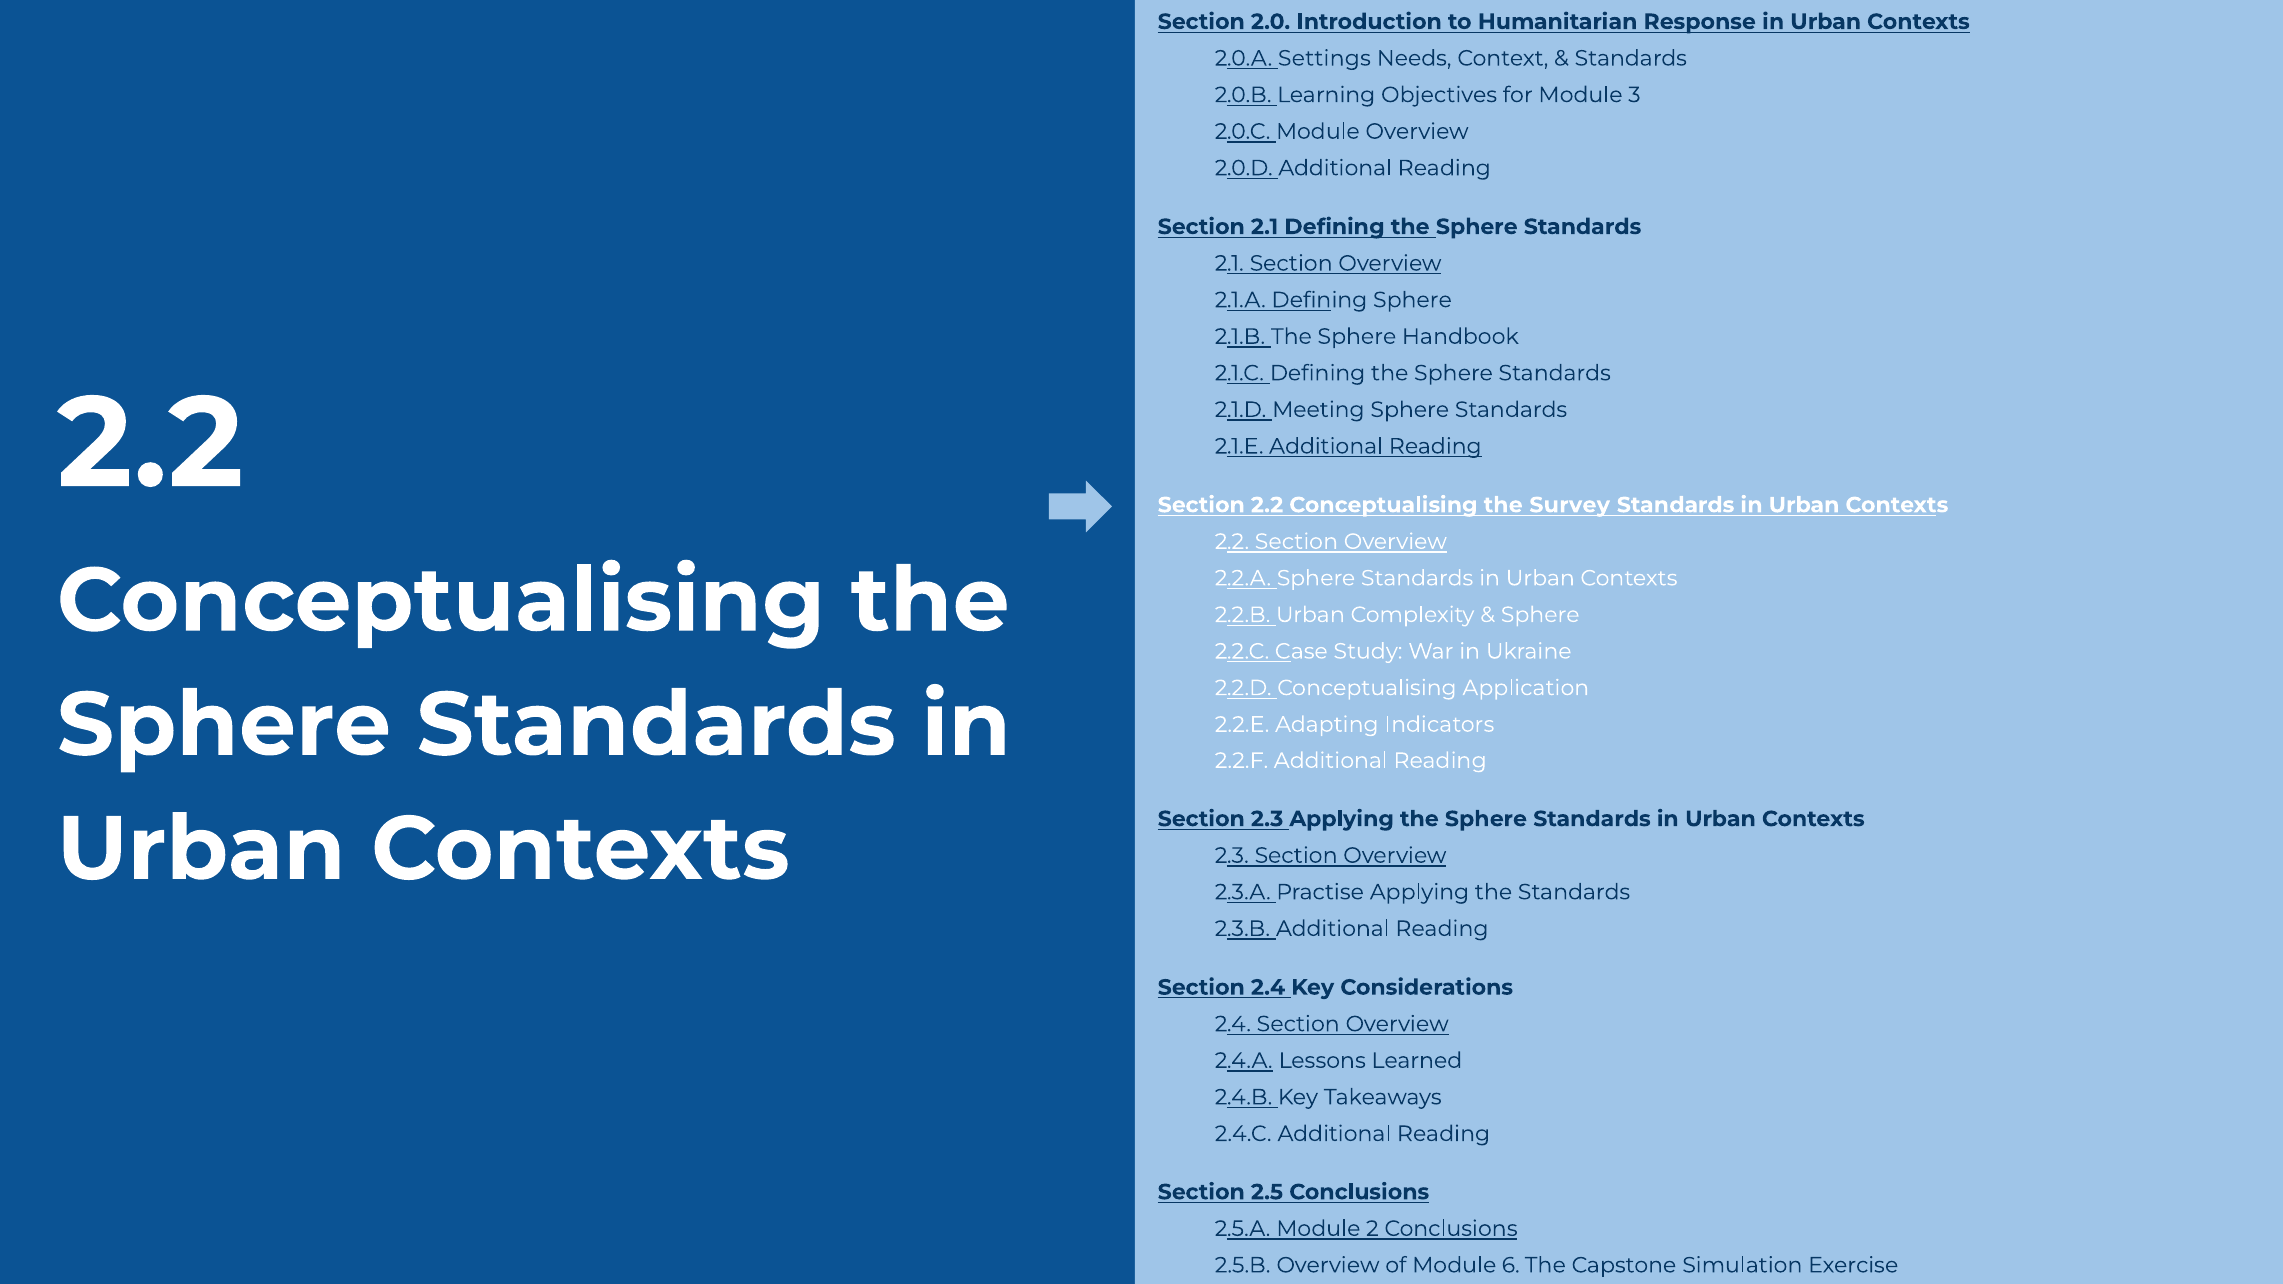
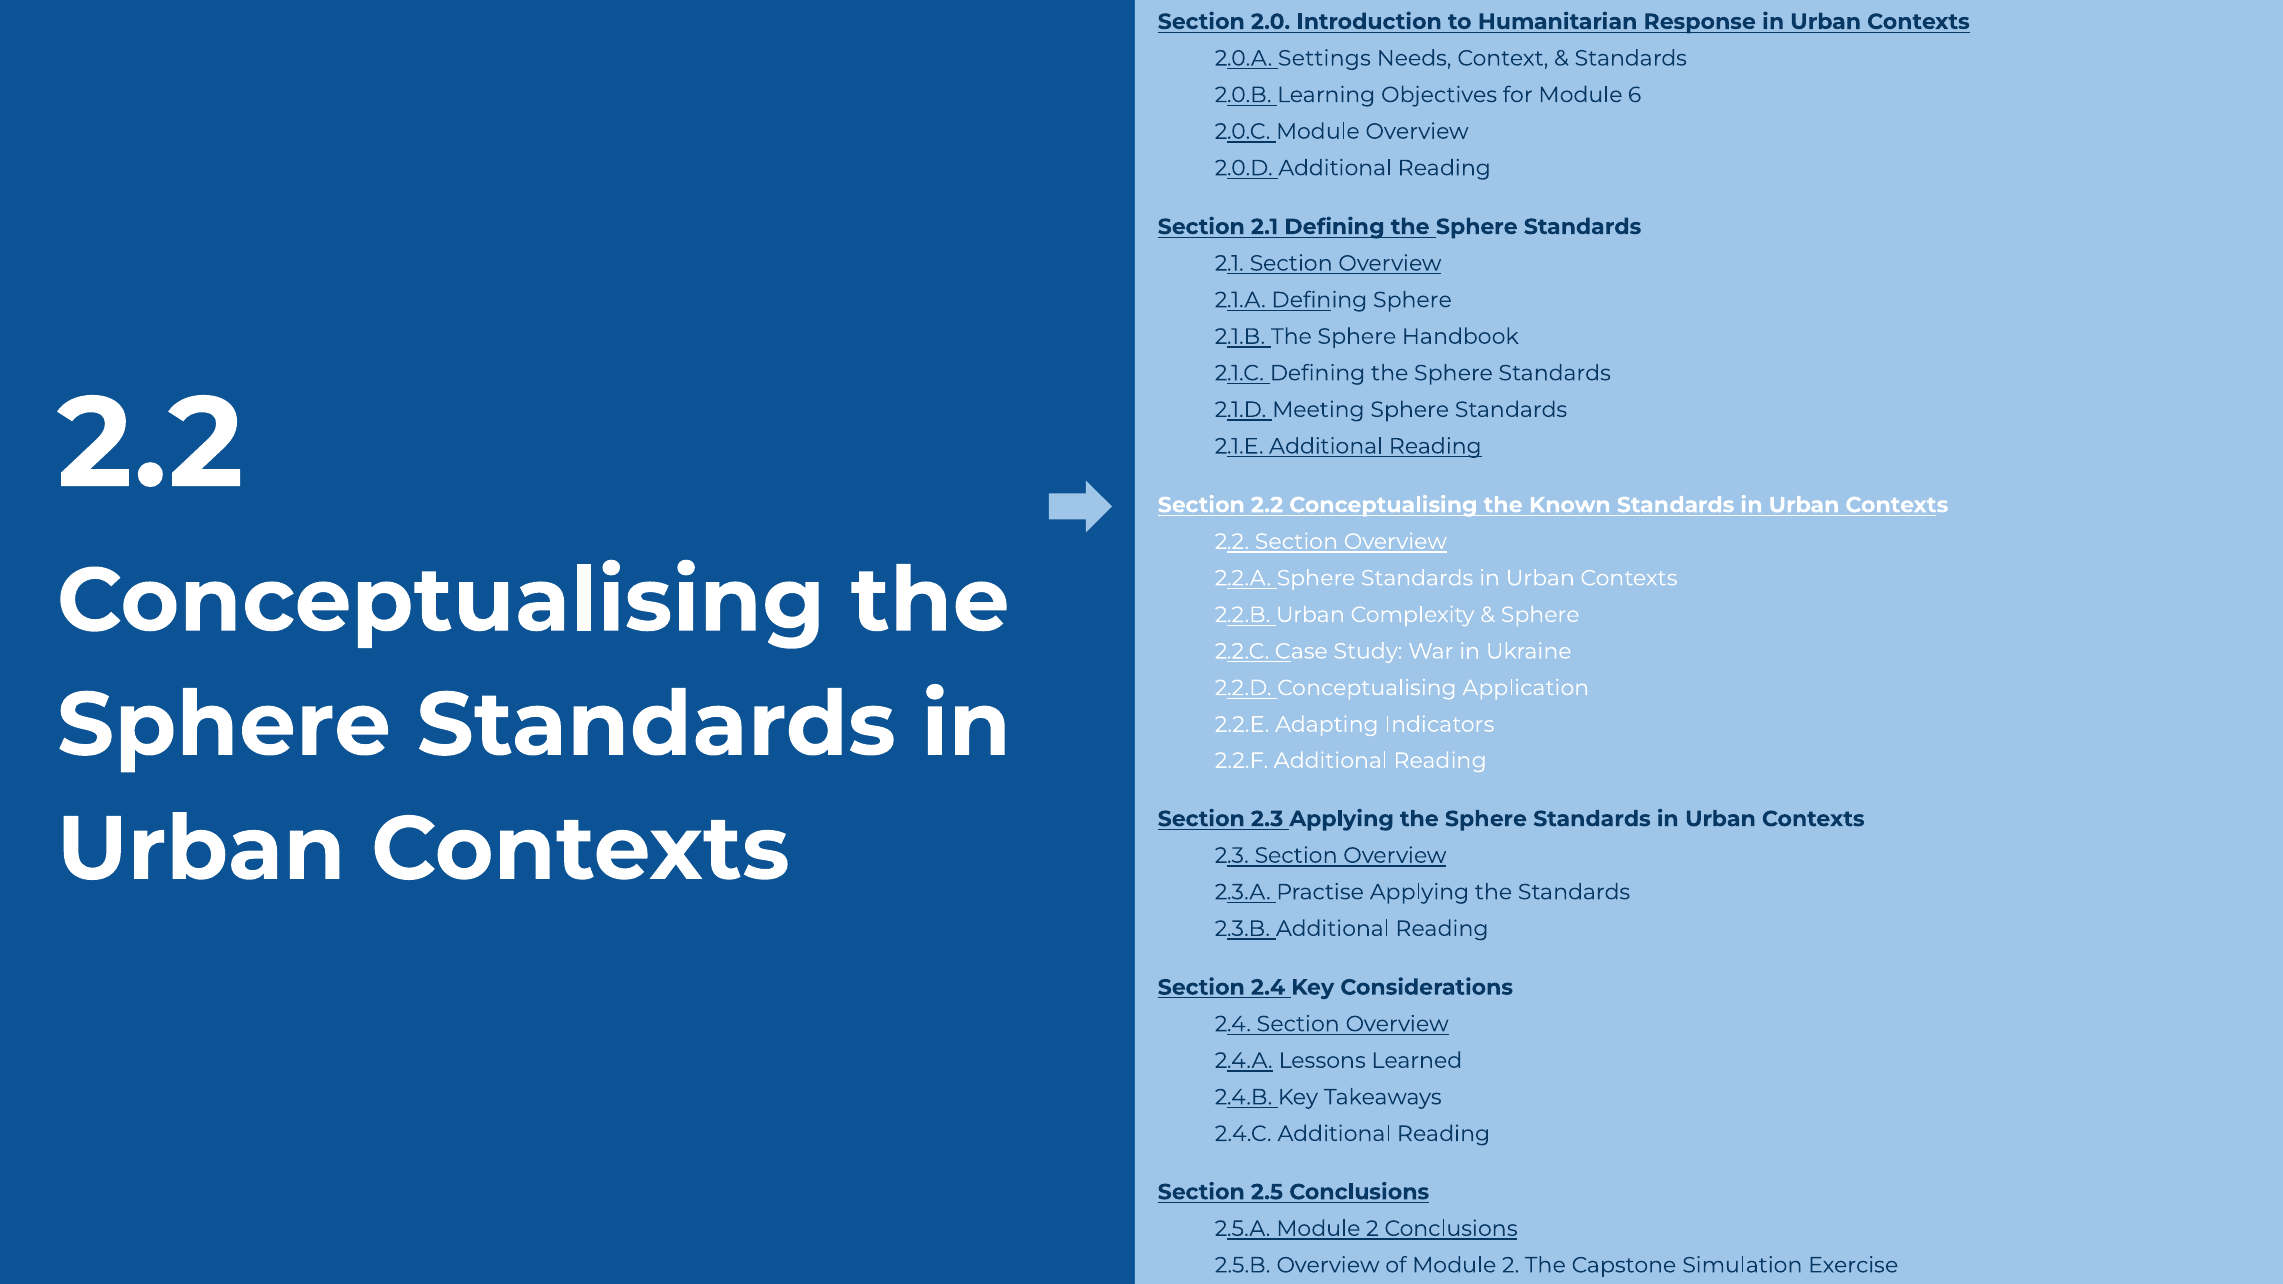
3: 3 -> 6
Survey: Survey -> Known
of Module 6: 6 -> 2
